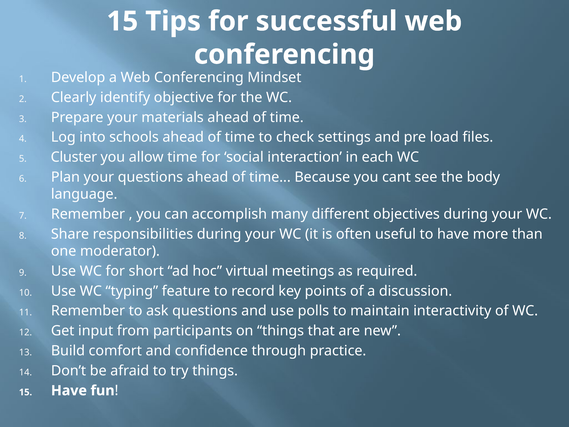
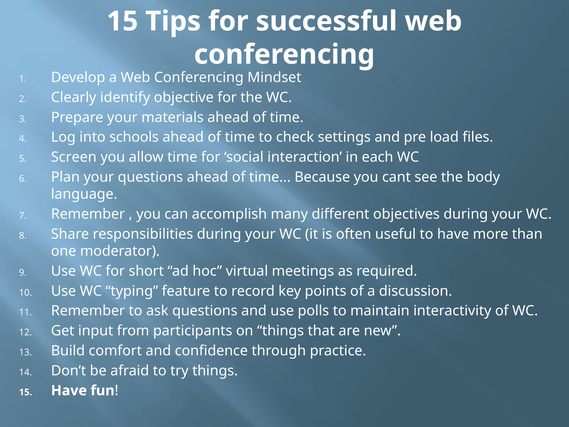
Cluster: Cluster -> Screen
